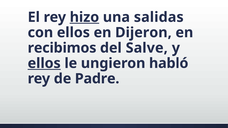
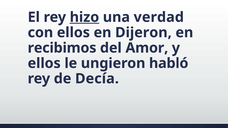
salidas: salidas -> verdad
Salve: Salve -> Amor
ellos at (44, 63) underline: present -> none
Padre: Padre -> Decía
